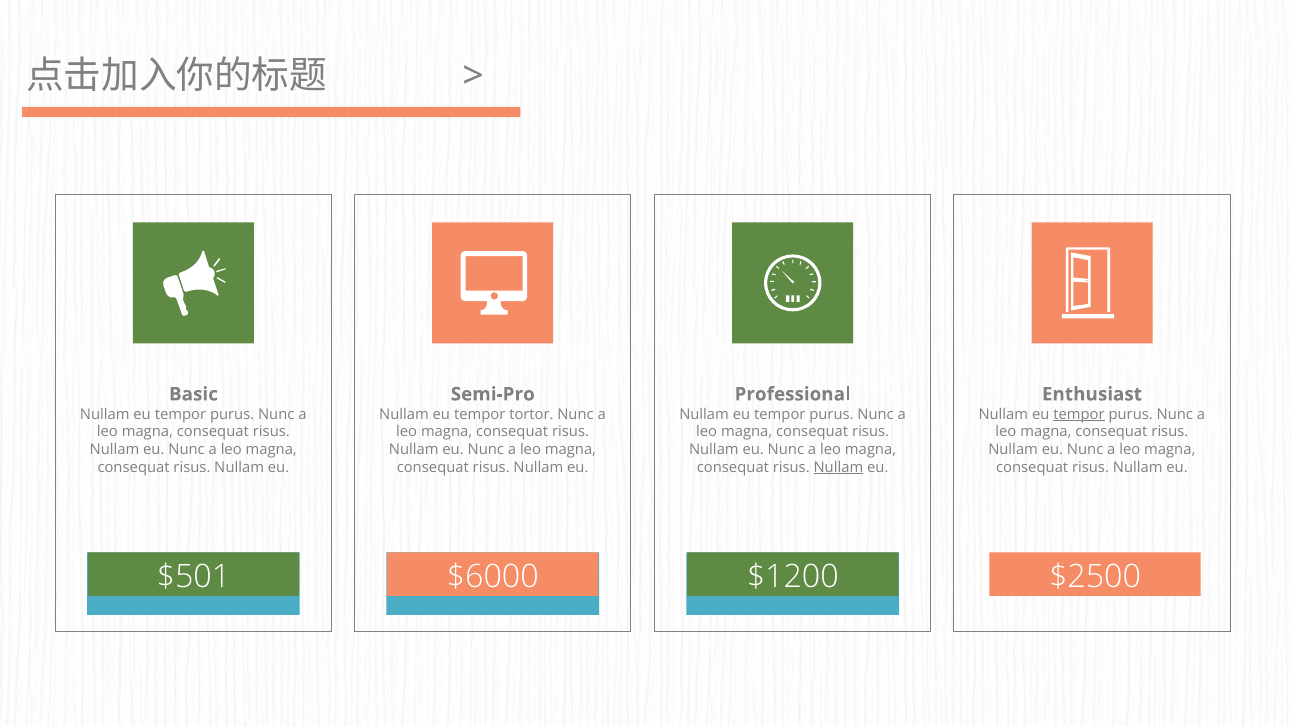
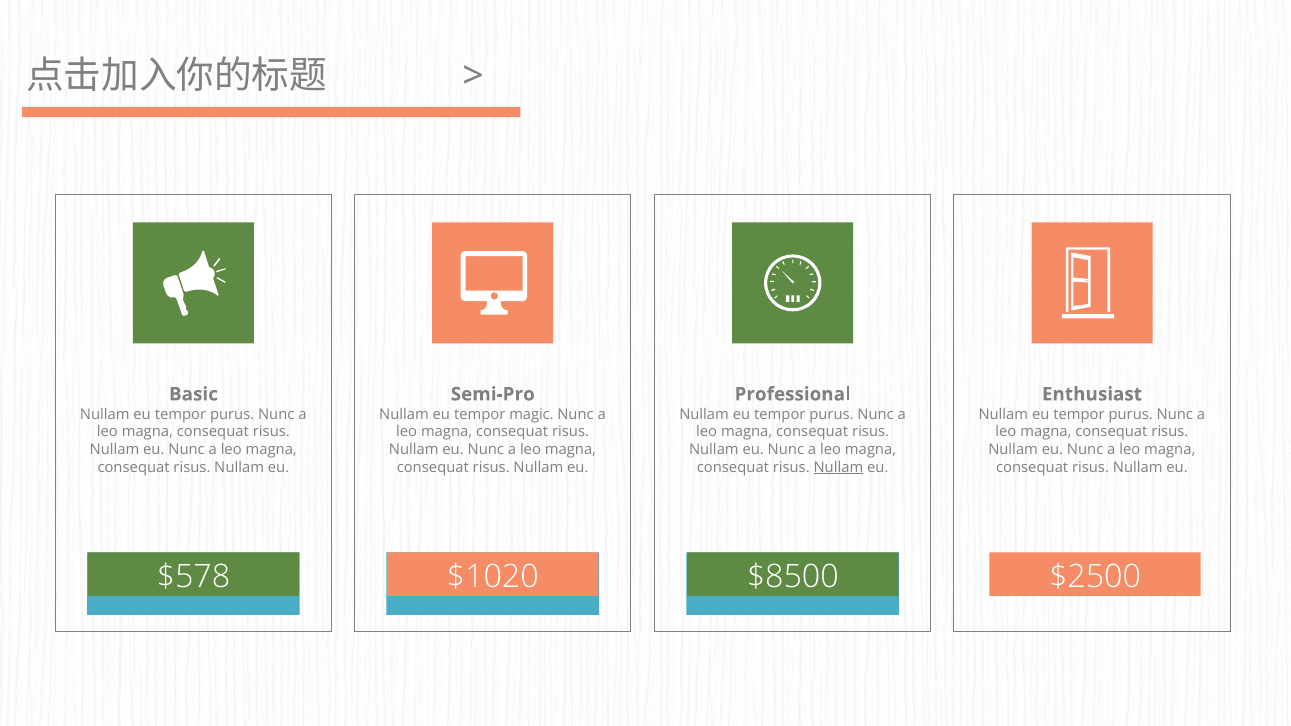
tortor: tortor -> magic
tempor at (1079, 414) underline: present -> none
$501: $501 -> $578
$6000: $6000 -> $1020
$1200: $1200 -> $8500
